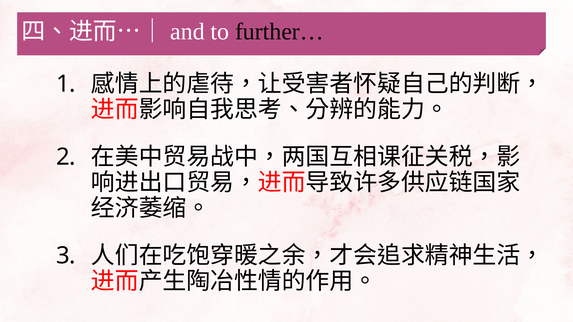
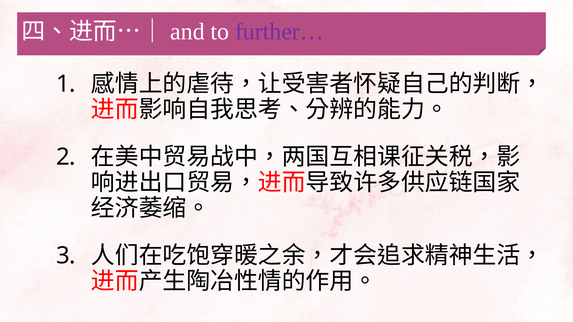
further… colour: black -> purple
